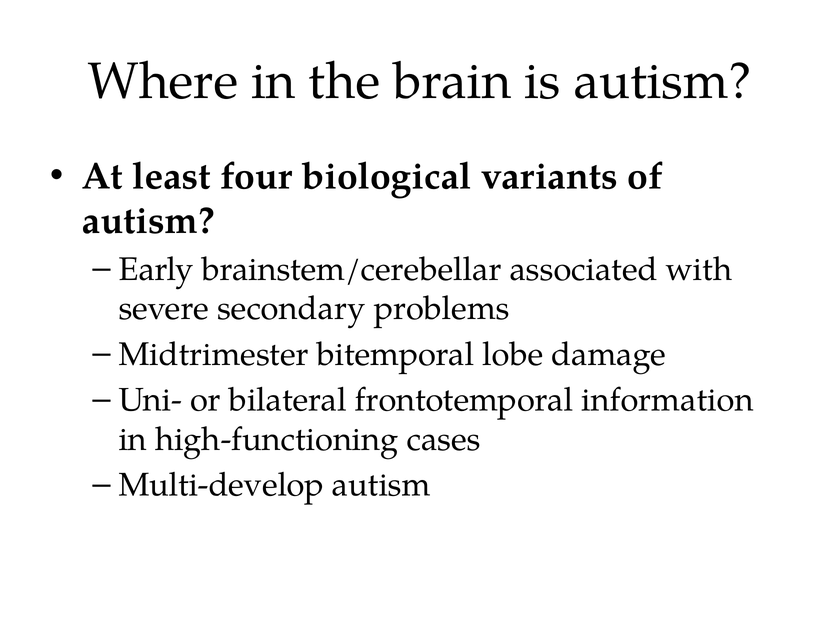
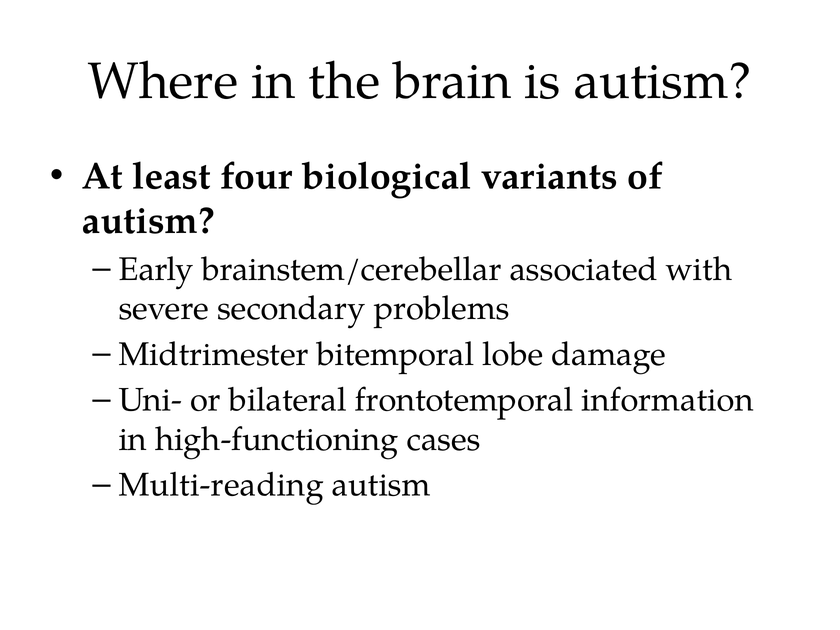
Multi-develop: Multi-develop -> Multi-reading
